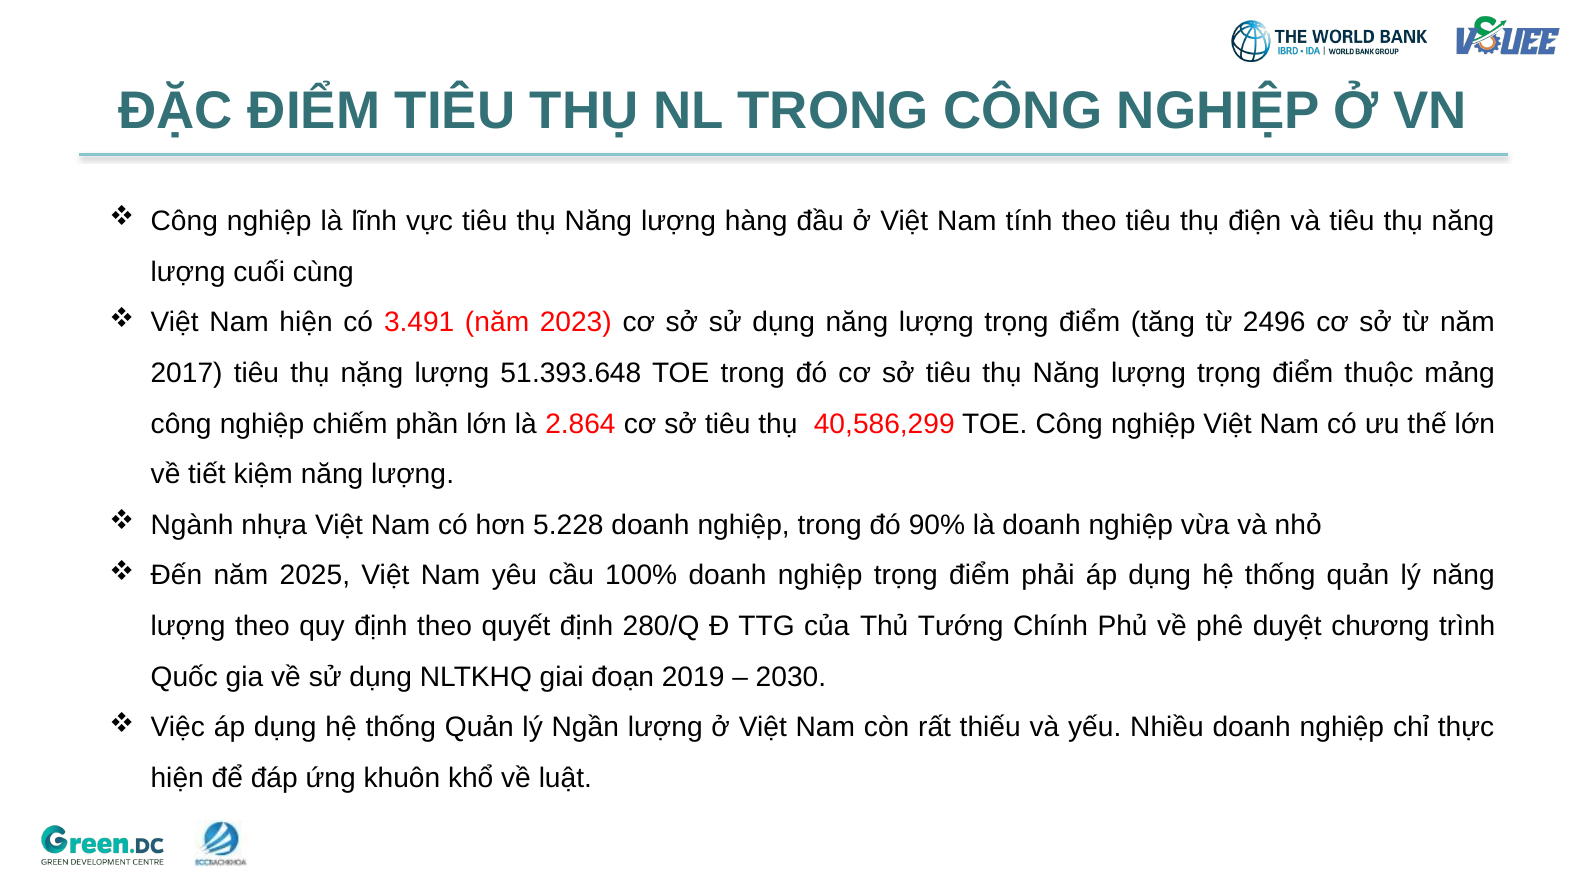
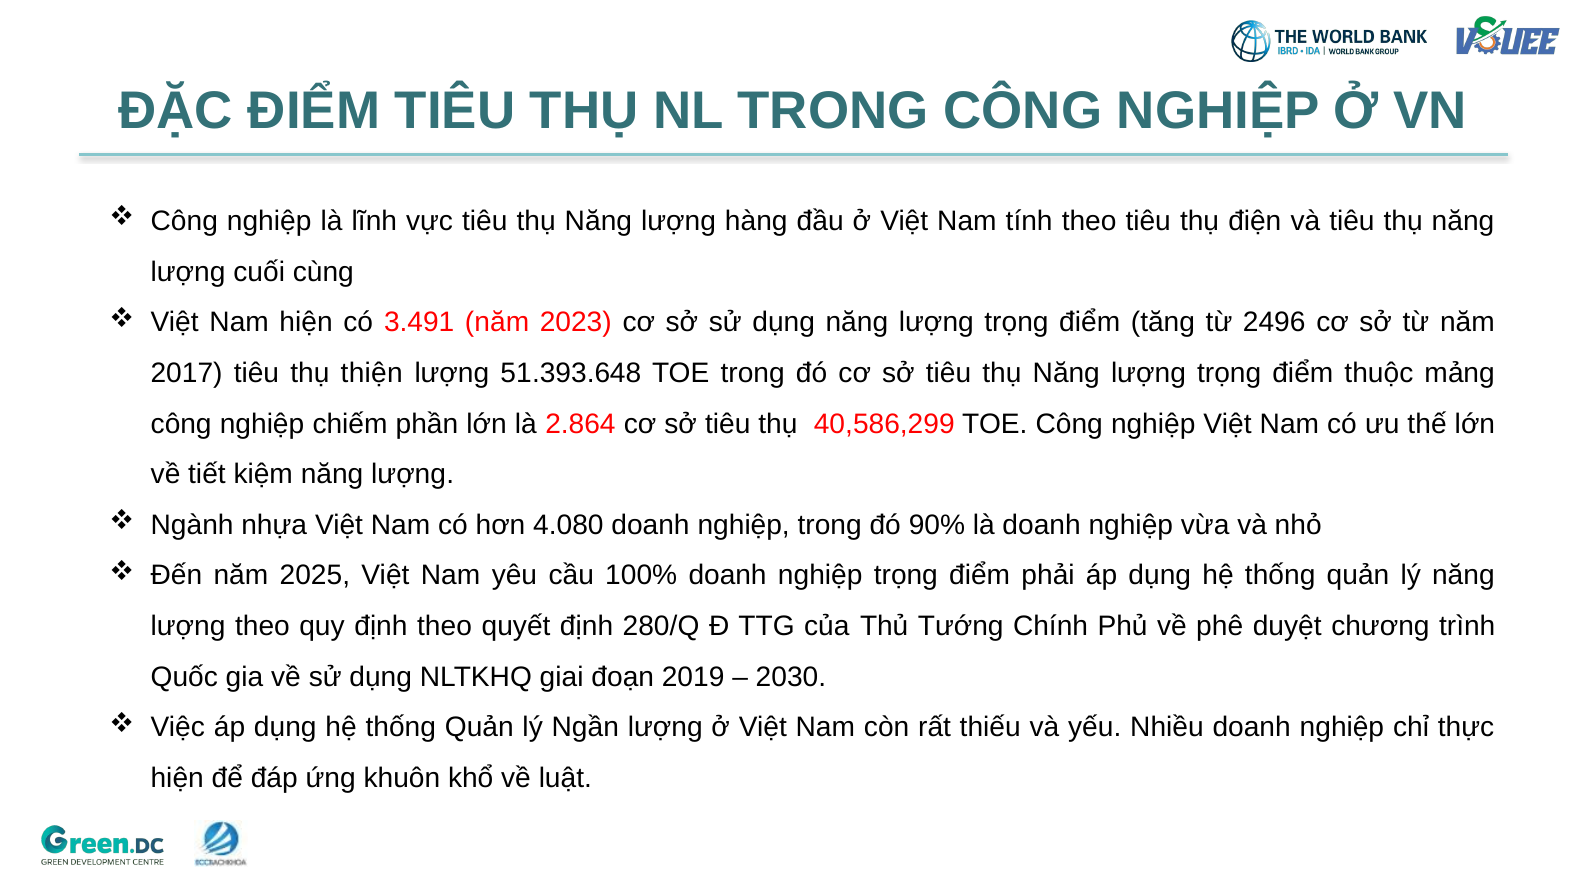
nặng: nặng -> thiện
5.228: 5.228 -> 4.080
